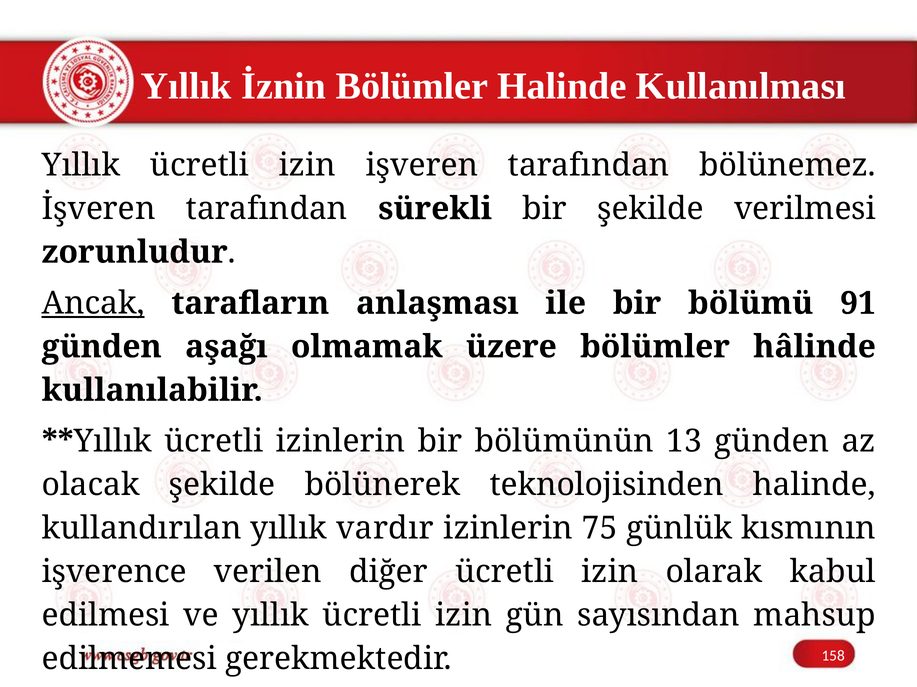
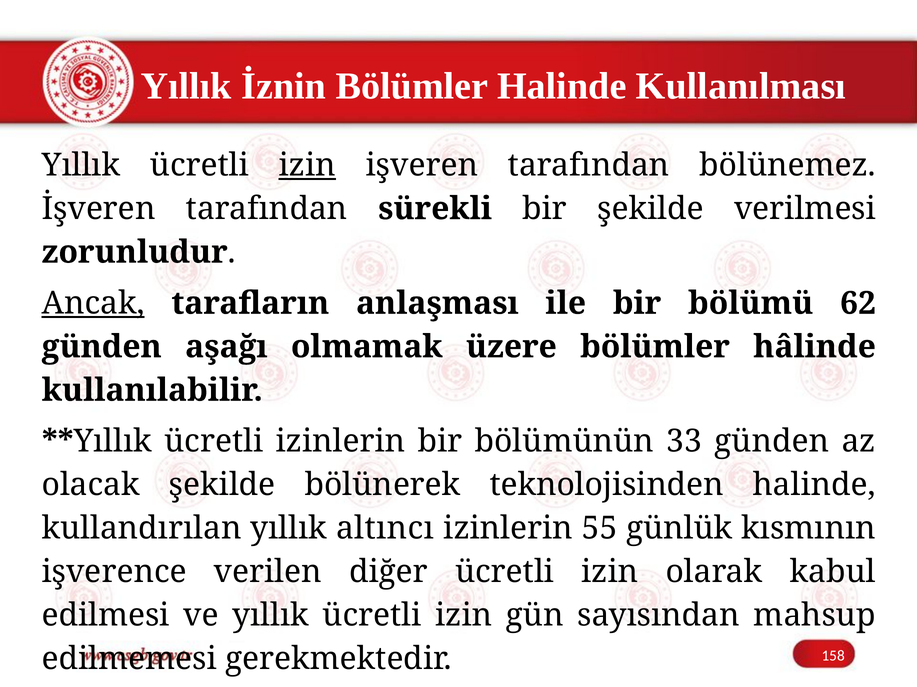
izin at (307, 165) underline: none -> present
91: 91 -> 62
13: 13 -> 33
vardır: vardır -> altıncı
75: 75 -> 55
